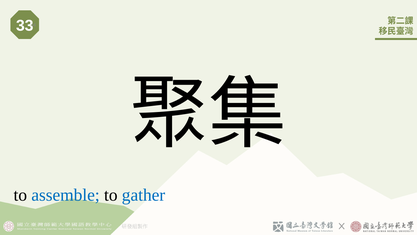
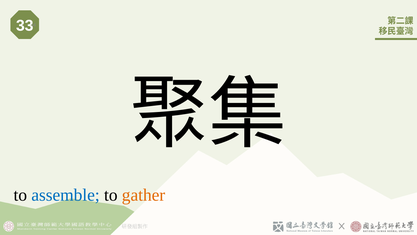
gather colour: blue -> orange
